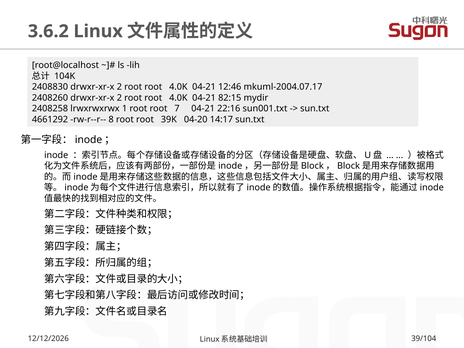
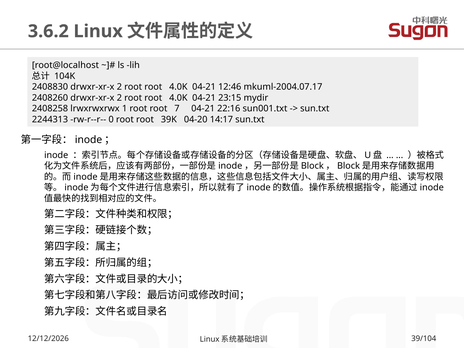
82:15: 82:15 -> 23:15
4661292: 4661292 -> 2244313
8: 8 -> 0
